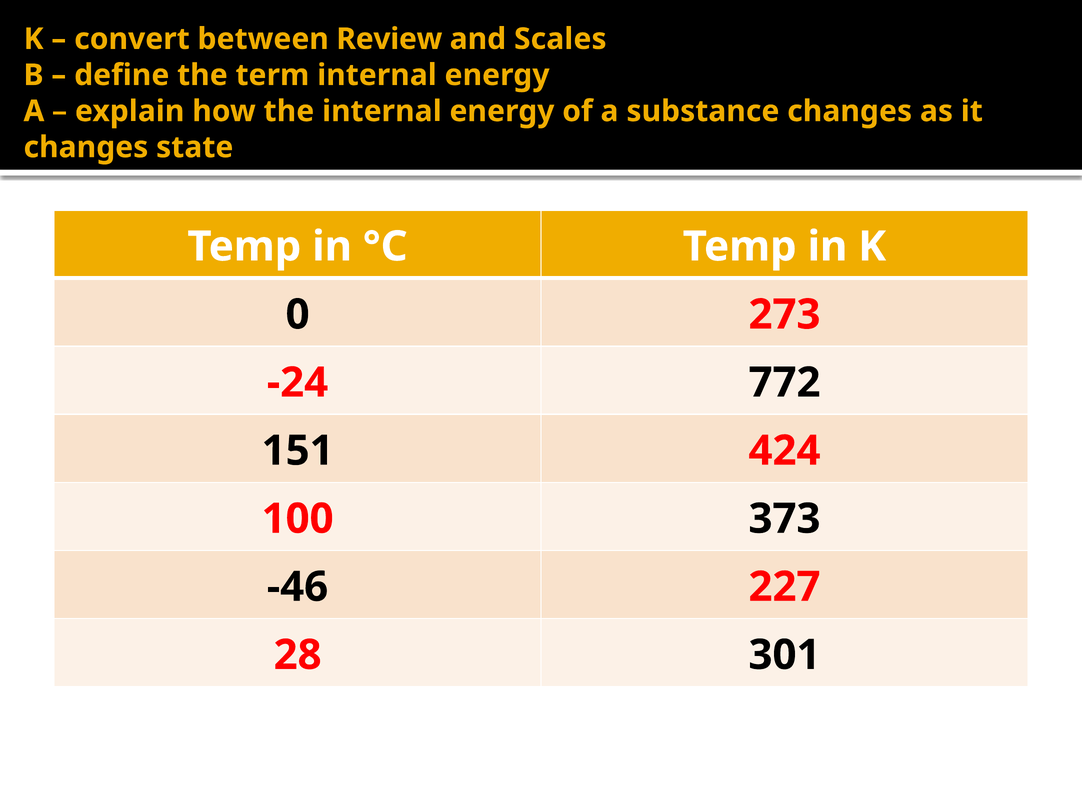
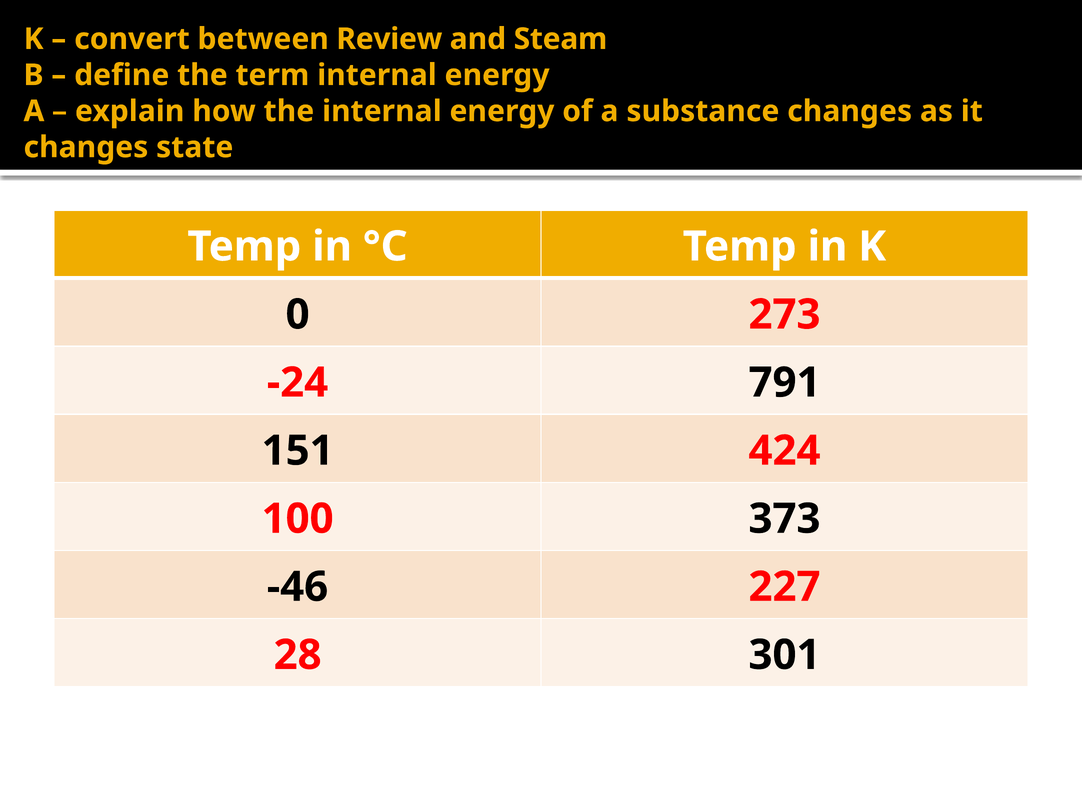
Scales: Scales -> Steam
772: 772 -> 791
